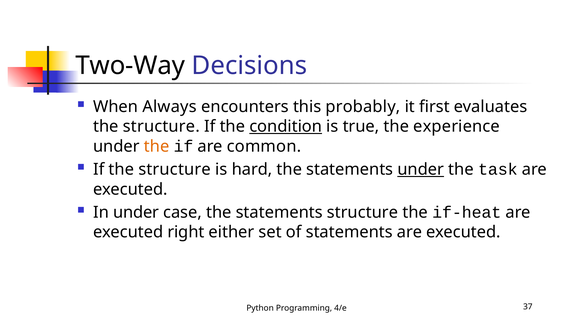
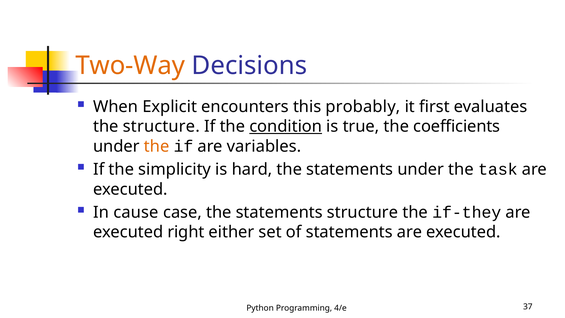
Two-Way colour: black -> orange
Always: Always -> Explicit
experience: experience -> coefficients
common: common -> variables
If the structure: structure -> simplicity
under at (421, 169) underline: present -> none
In under: under -> cause
if-heat: if-heat -> if-they
